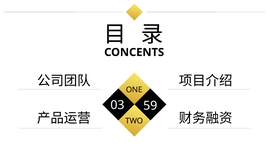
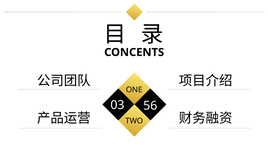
59: 59 -> 56
